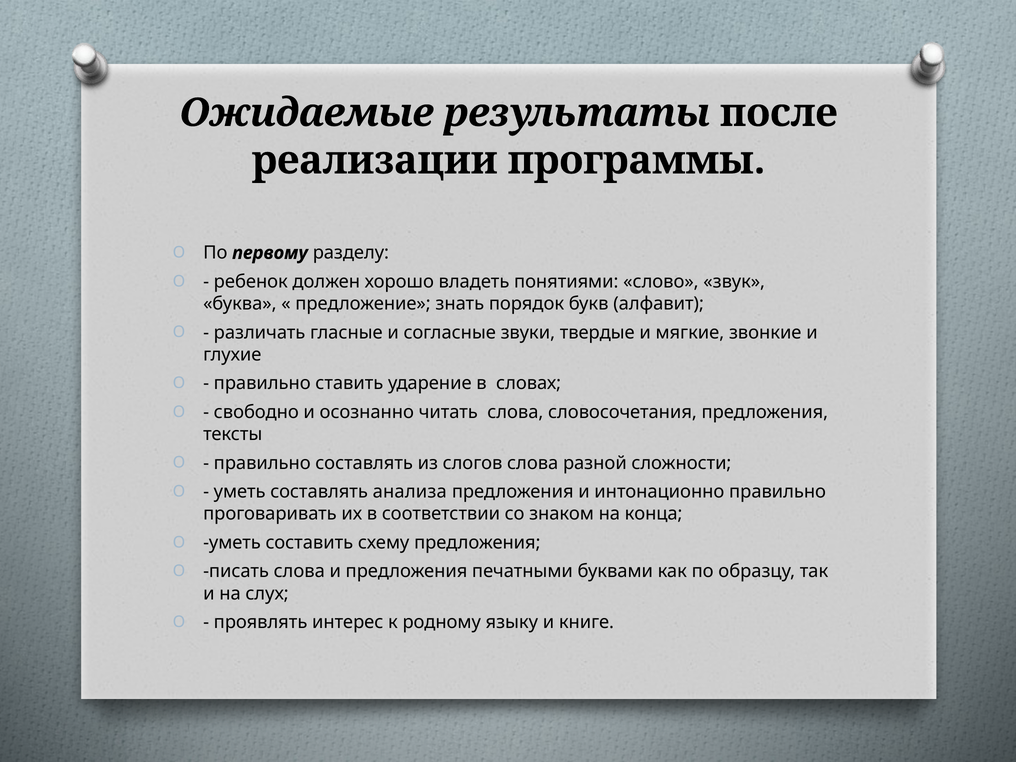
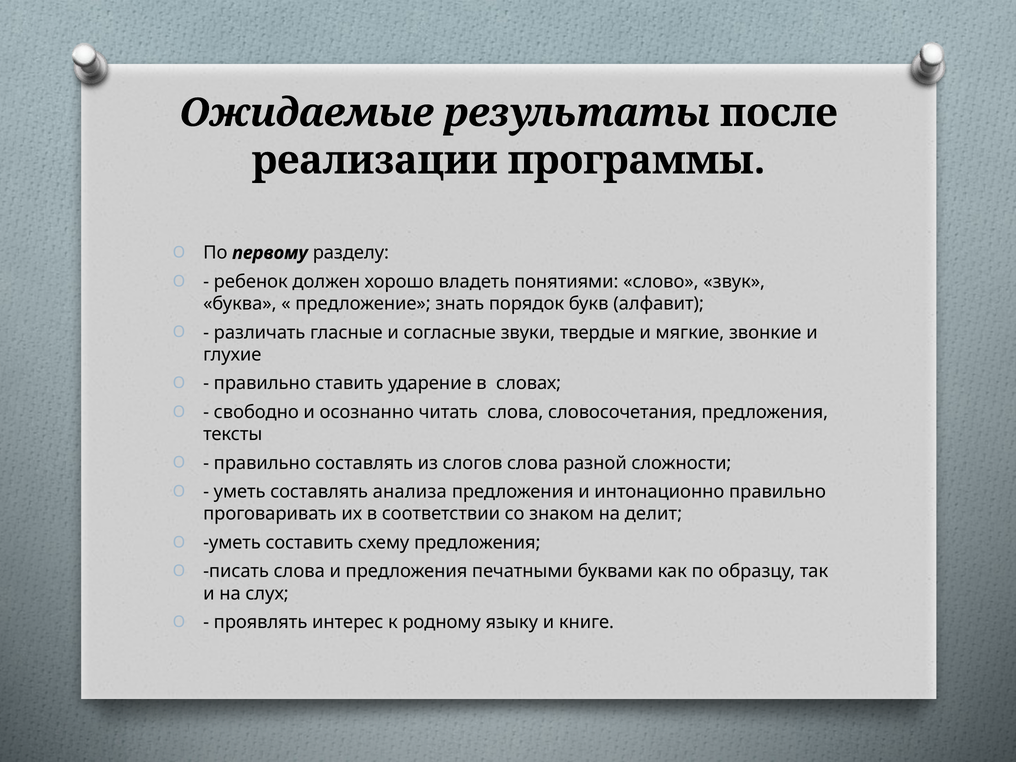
конца: конца -> делит
